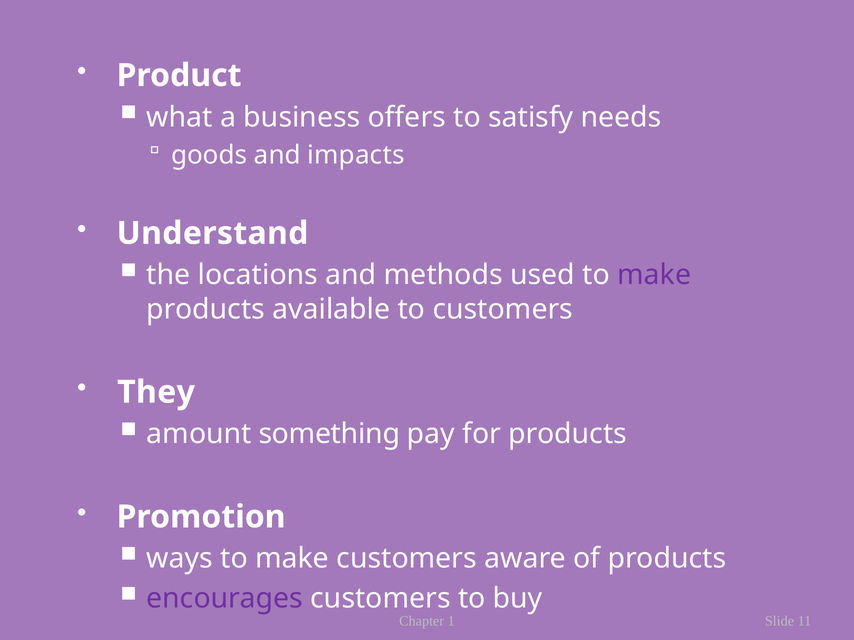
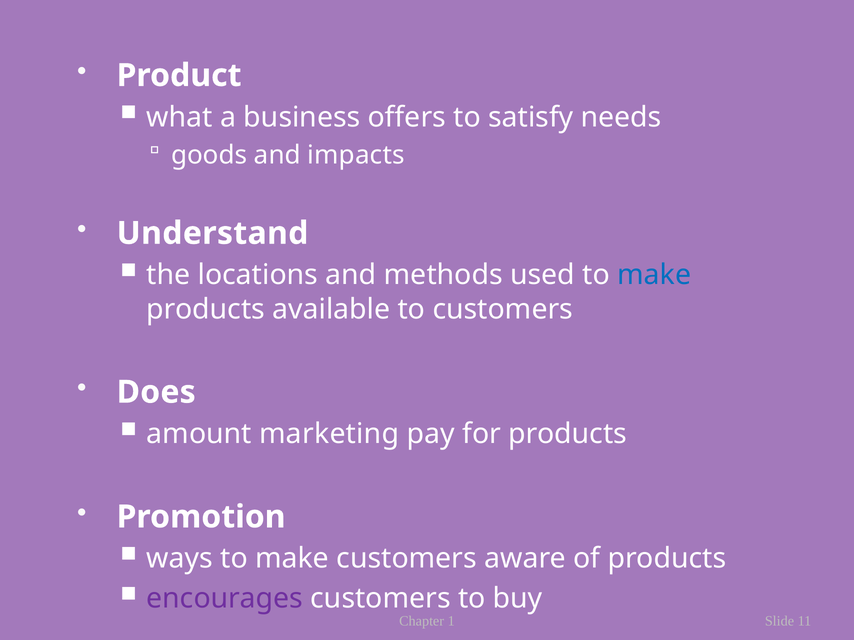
make at (654, 275) colour: purple -> blue
They: They -> Does
something: something -> marketing
